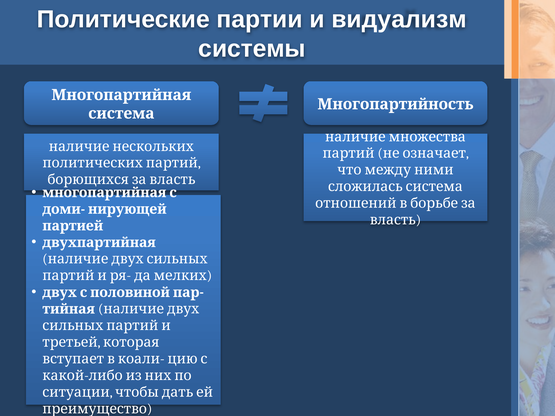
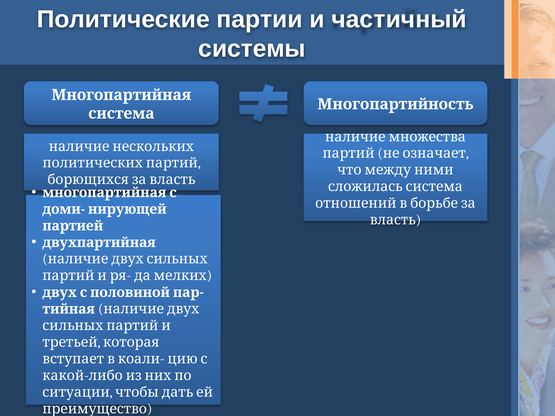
видуализм: видуализм -> частичный
